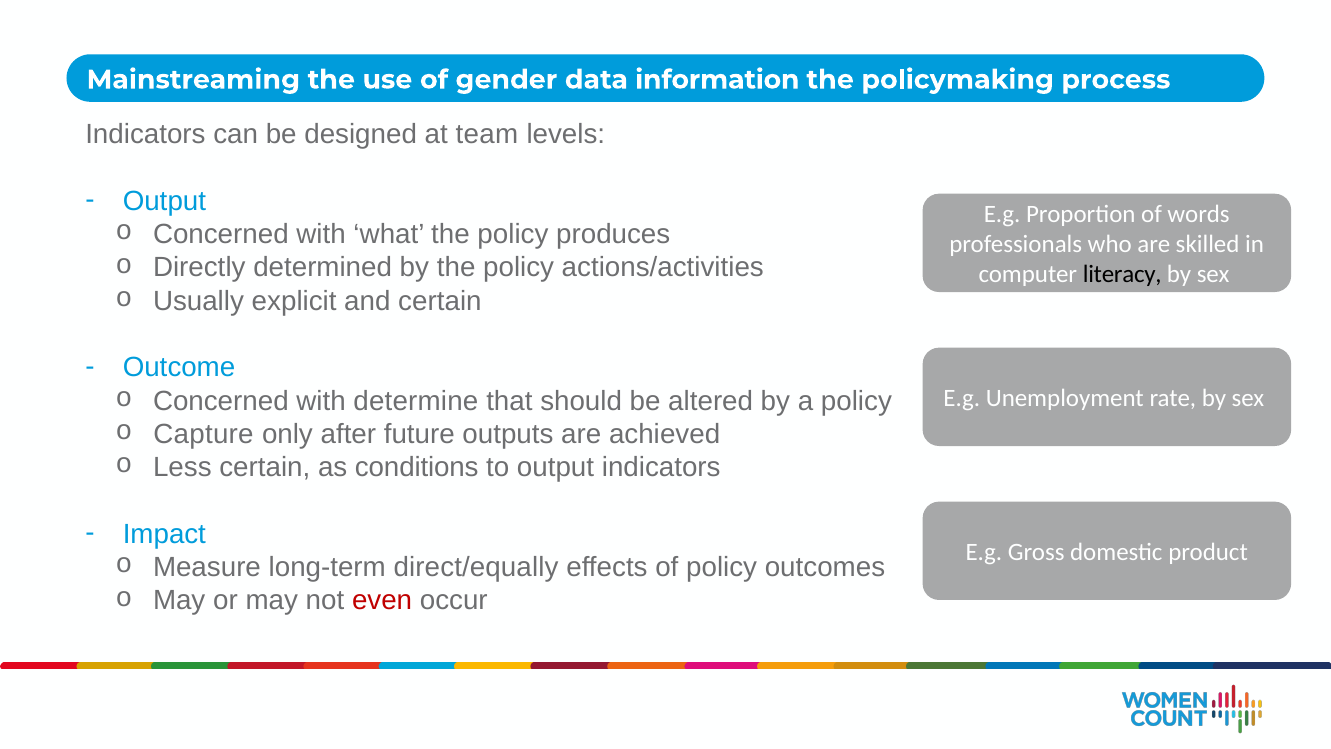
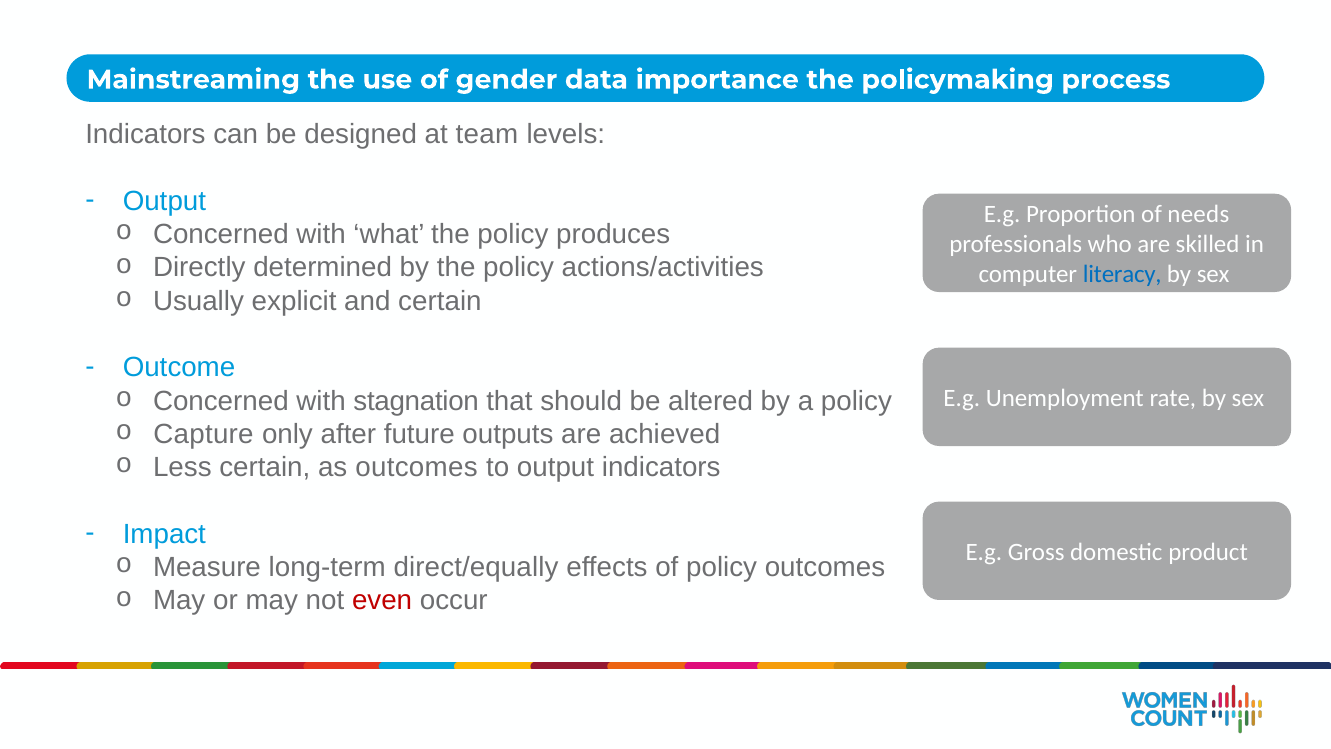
information: information -> importance
words: words -> needs
literacy colour: black -> blue
determine: determine -> stagnation
as conditions: conditions -> outcomes
